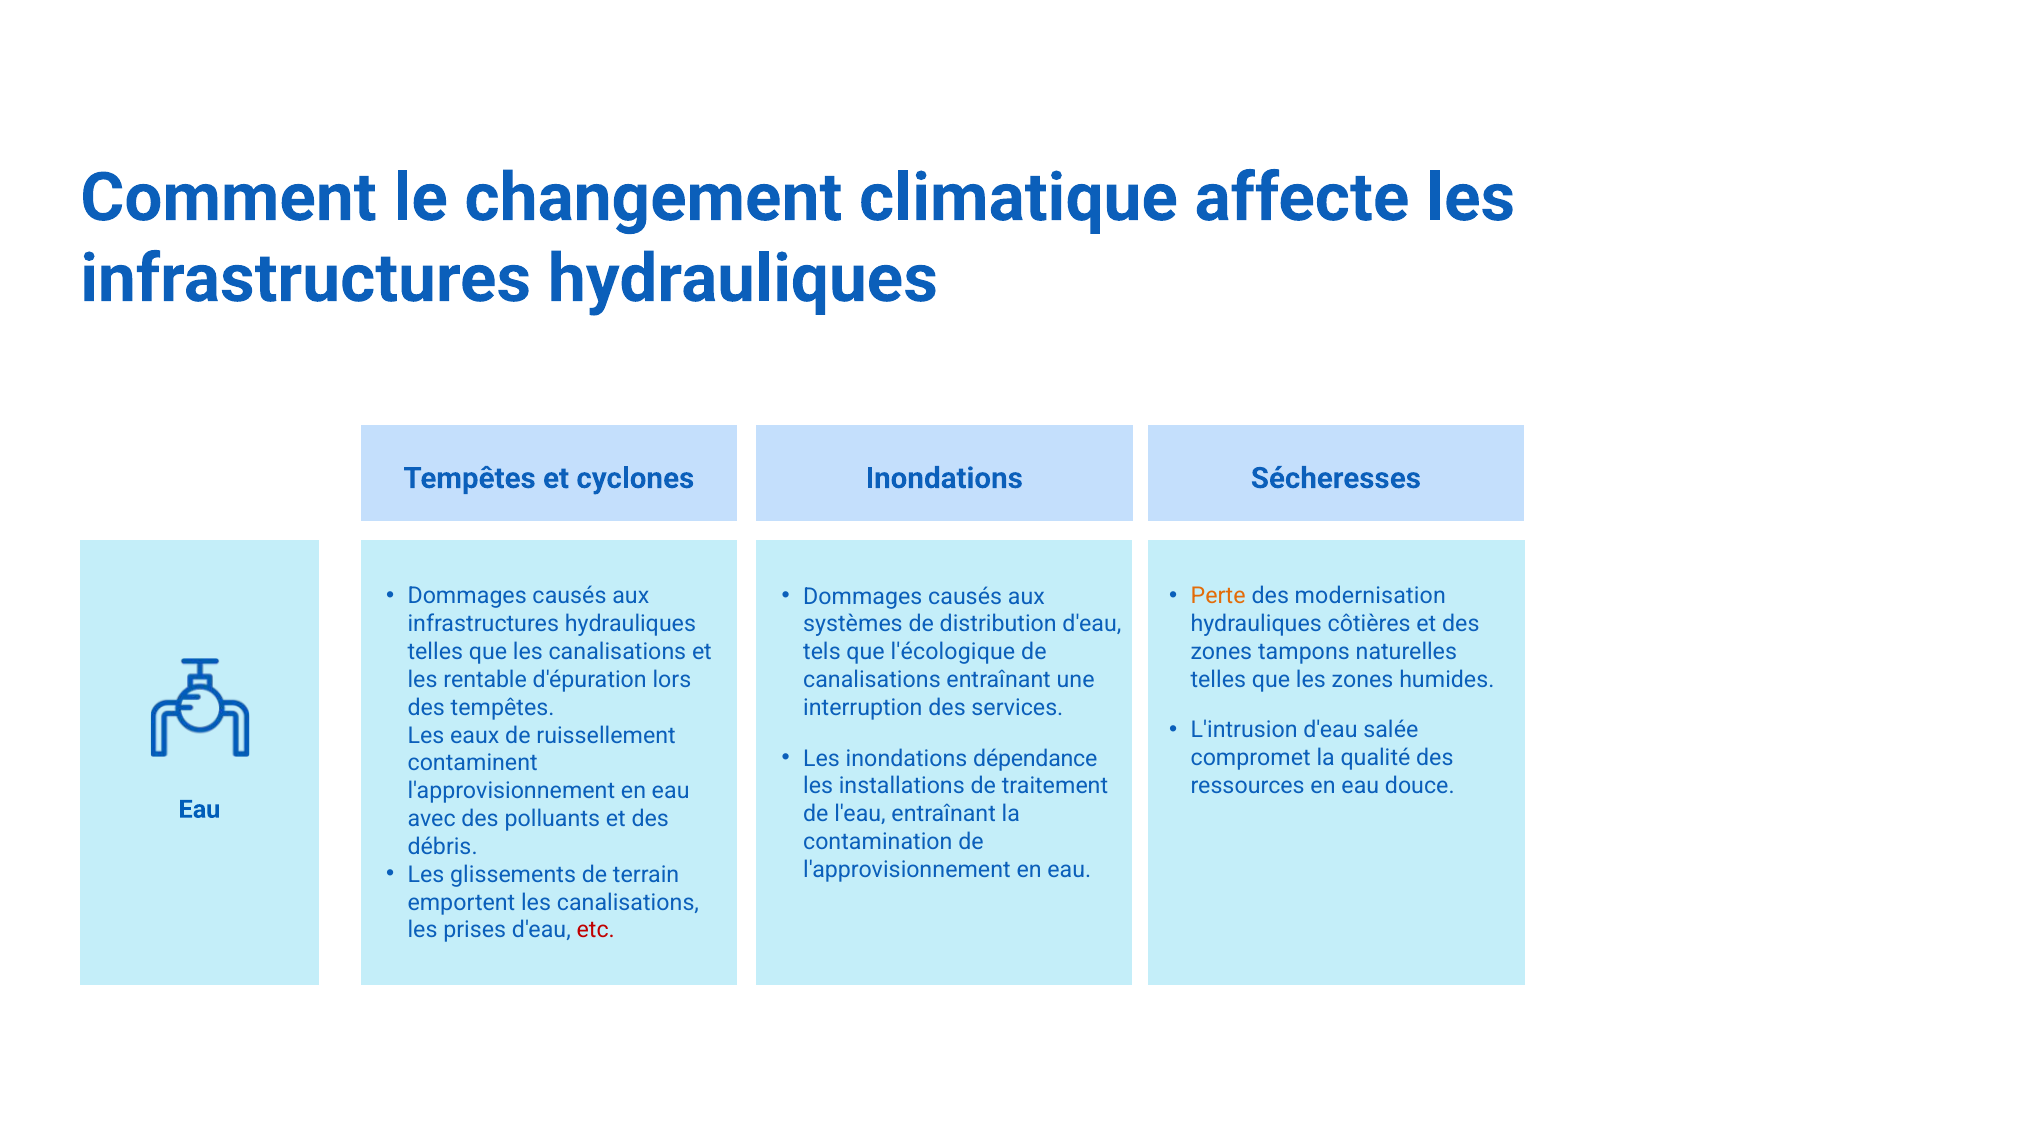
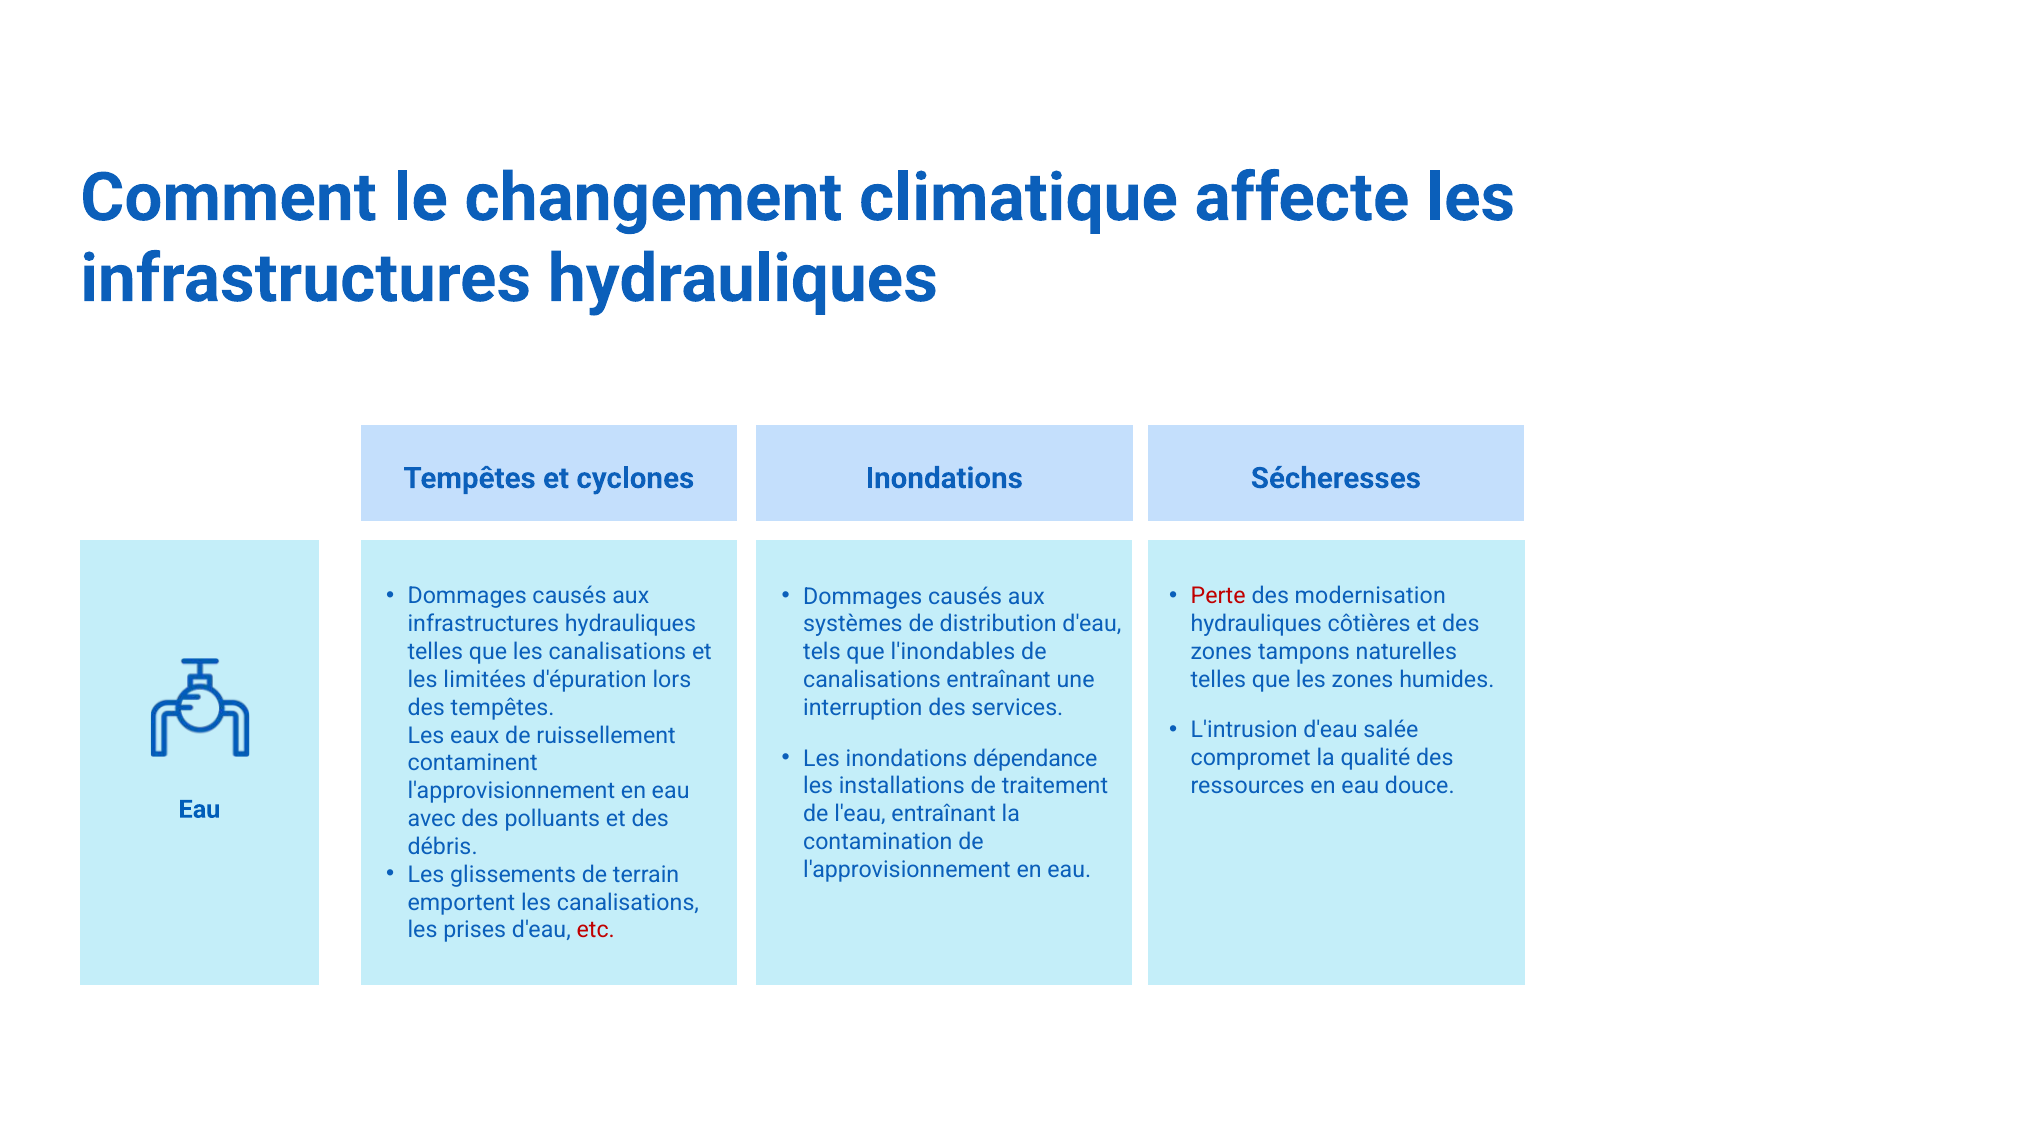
Perte colour: orange -> red
l'écologique: l'écologique -> l'inondables
rentable: rentable -> limitées
